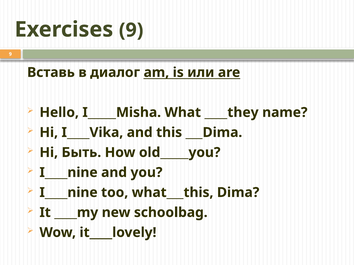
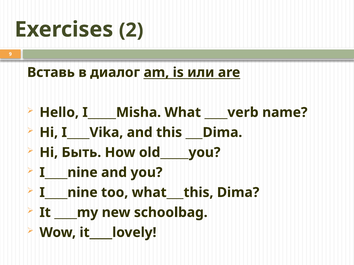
Exercises 9: 9 -> 2
____they: ____they -> ____verb
